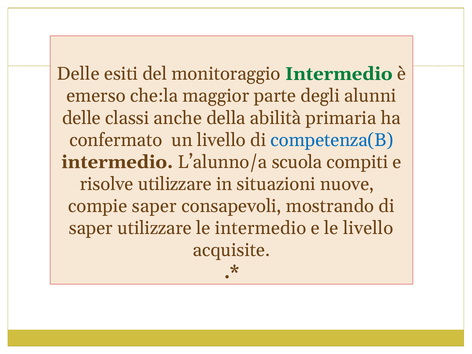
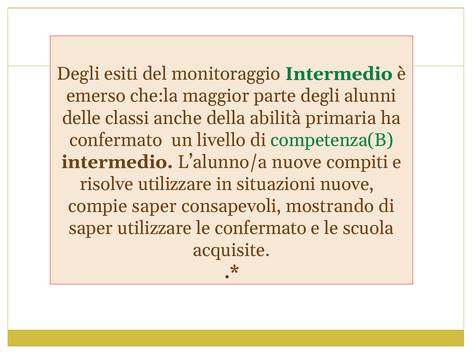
Delle at (78, 74): Delle -> Degli
competenza(B colour: blue -> green
L’alunno/a scuola: scuola -> nuove
le intermedio: intermedio -> confermato
le livello: livello -> scuola
